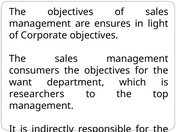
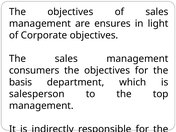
want: want -> basis
researchers: researchers -> salesperson
